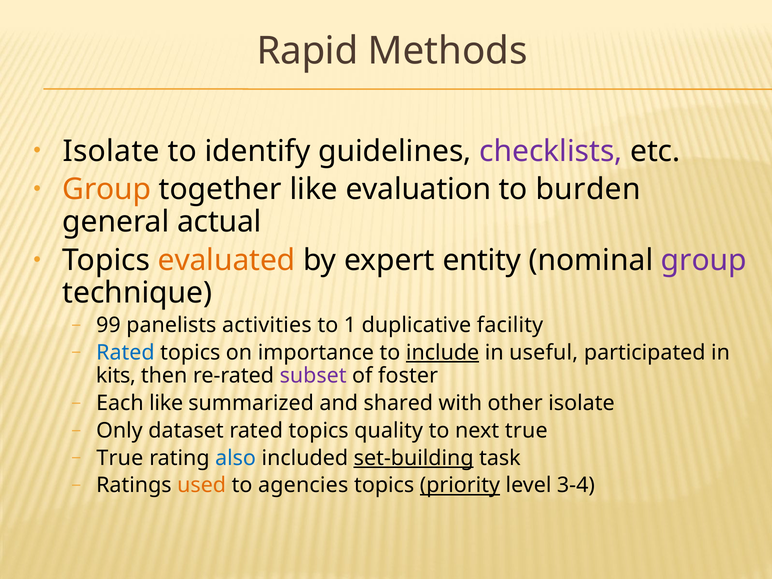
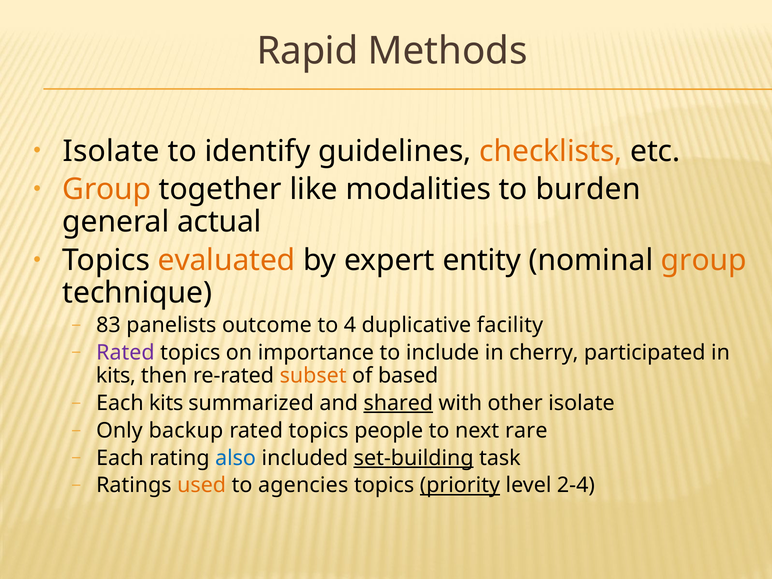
checklists colour: purple -> orange
evaluation: evaluation -> modalities
group at (704, 260) colour: purple -> orange
99: 99 -> 83
activities: activities -> outcome
1: 1 -> 4
Rated at (125, 352) colour: blue -> purple
include underline: present -> none
useful: useful -> cherry
subset colour: purple -> orange
foster: foster -> based
Each like: like -> kits
shared underline: none -> present
dataset: dataset -> backup
quality: quality -> people
next true: true -> rare
True at (120, 458): True -> Each
3-4: 3-4 -> 2-4
